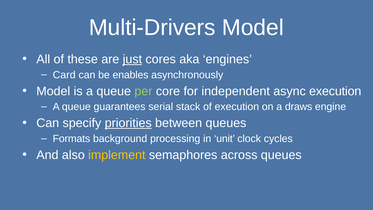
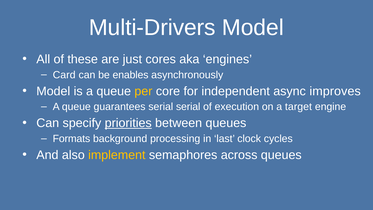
just underline: present -> none
per colour: light green -> yellow
async execution: execution -> improves
serial stack: stack -> serial
draws: draws -> target
unit: unit -> last
